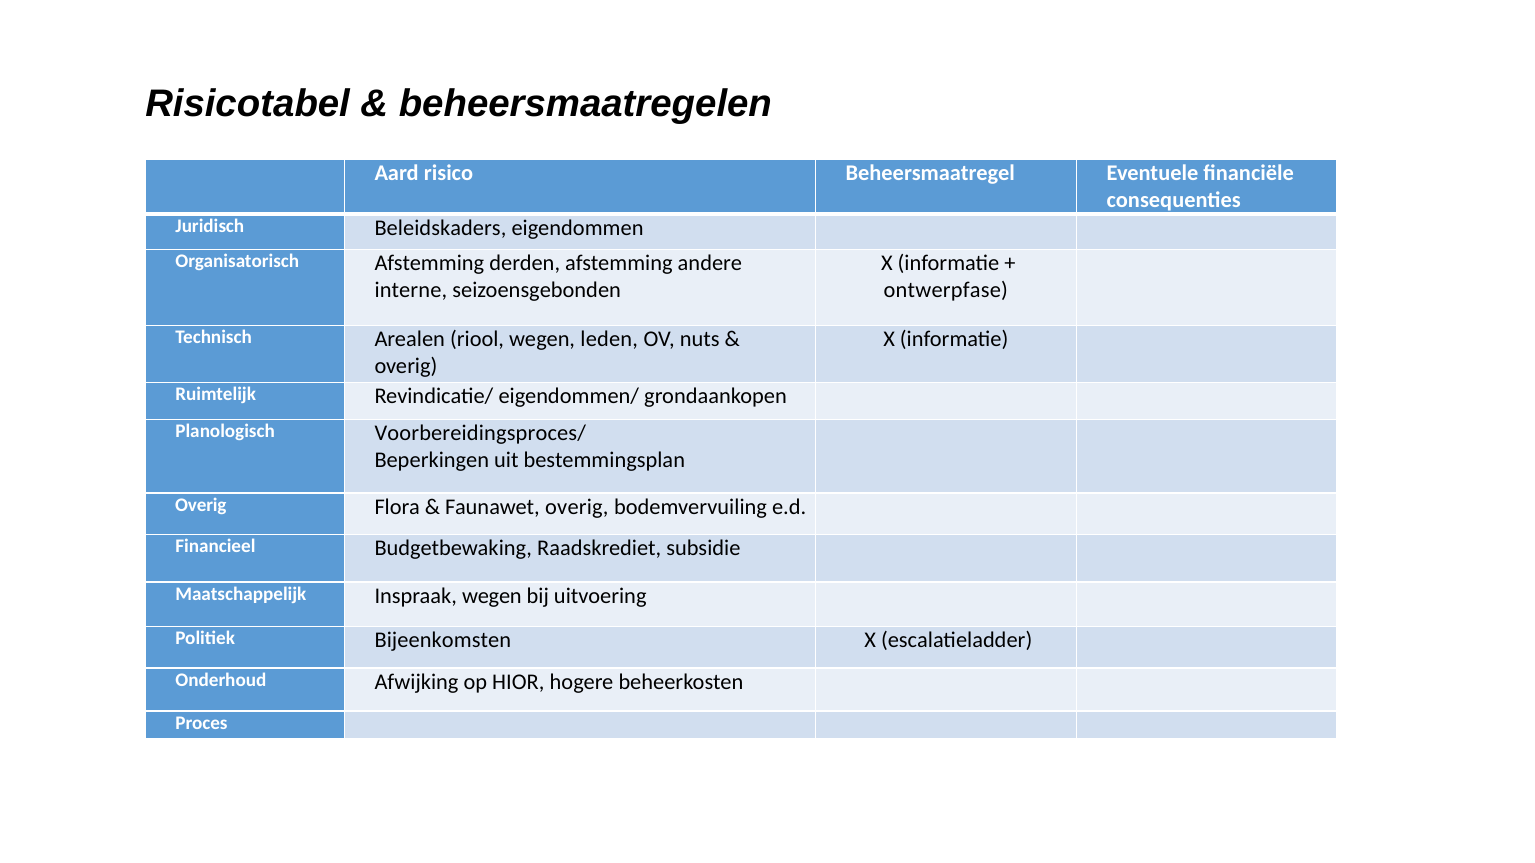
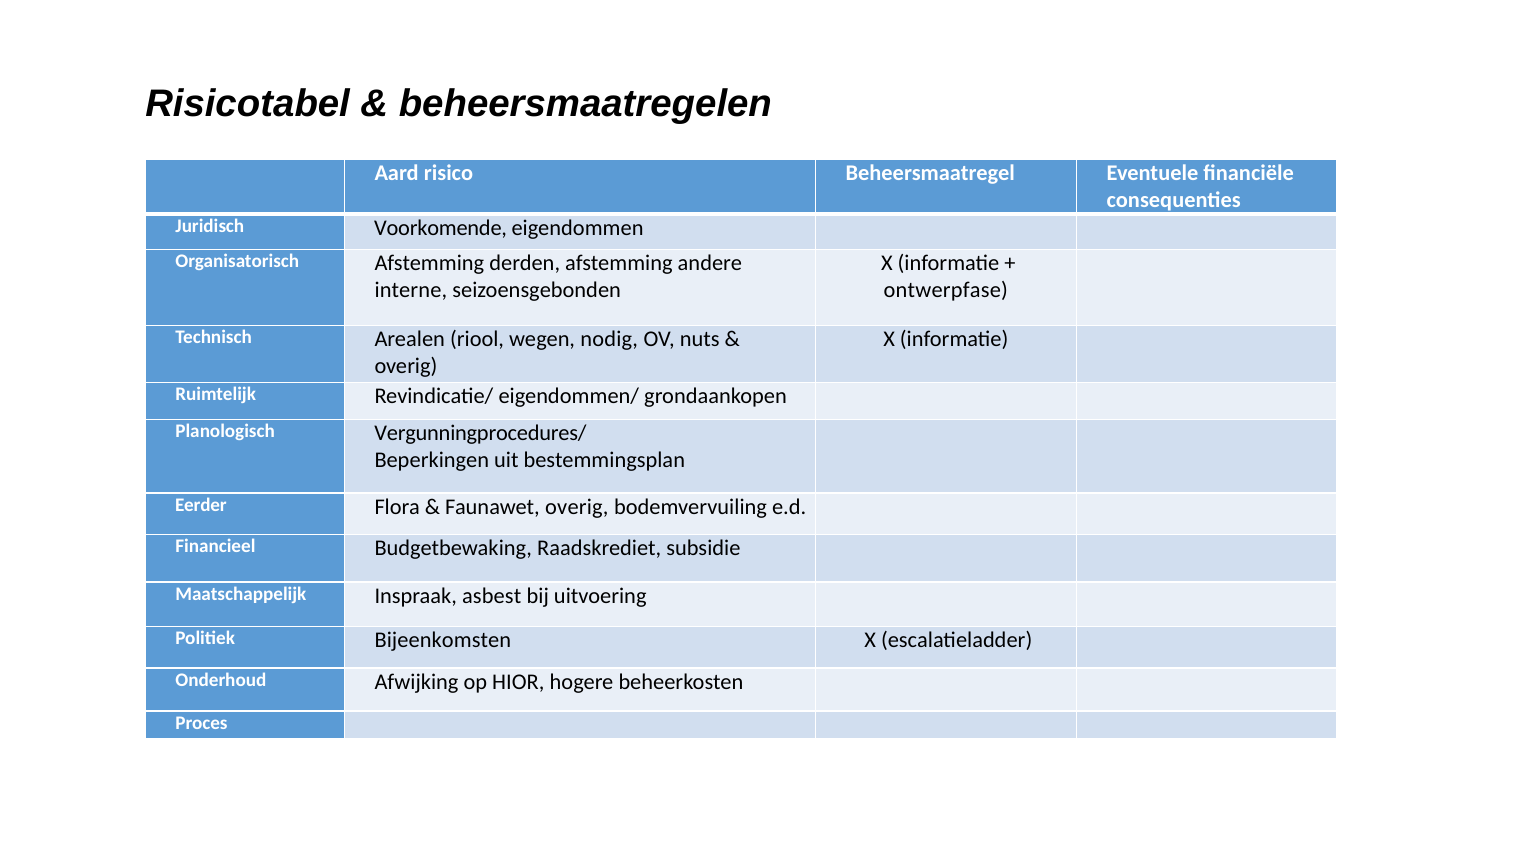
Beleidskaders: Beleidskaders -> Voorkomende
leden: leden -> nodig
Voorbereidingsproces/: Voorbereidingsproces/ -> Vergunningprocedures/
Overig at (201, 505): Overig -> Eerder
Inspraak wegen: wegen -> asbest
